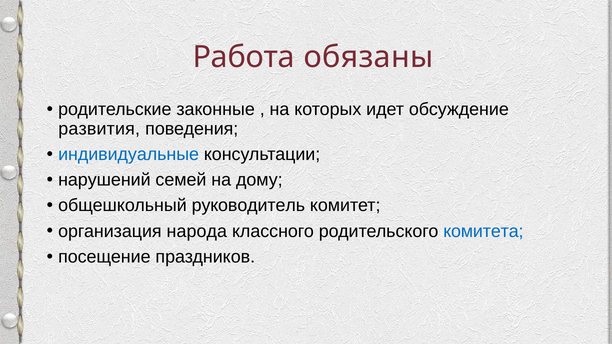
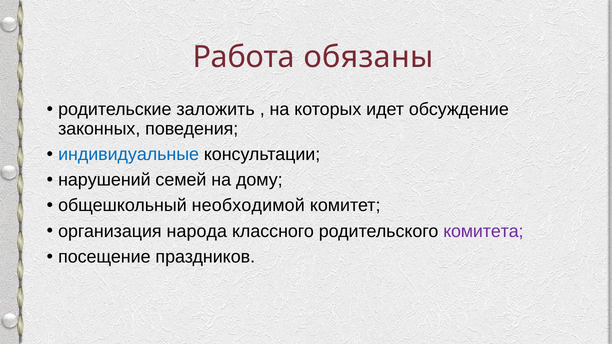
законные: законные -> заложить
развития: развития -> законных
руководитель: руководитель -> необходимой
комитета colour: blue -> purple
